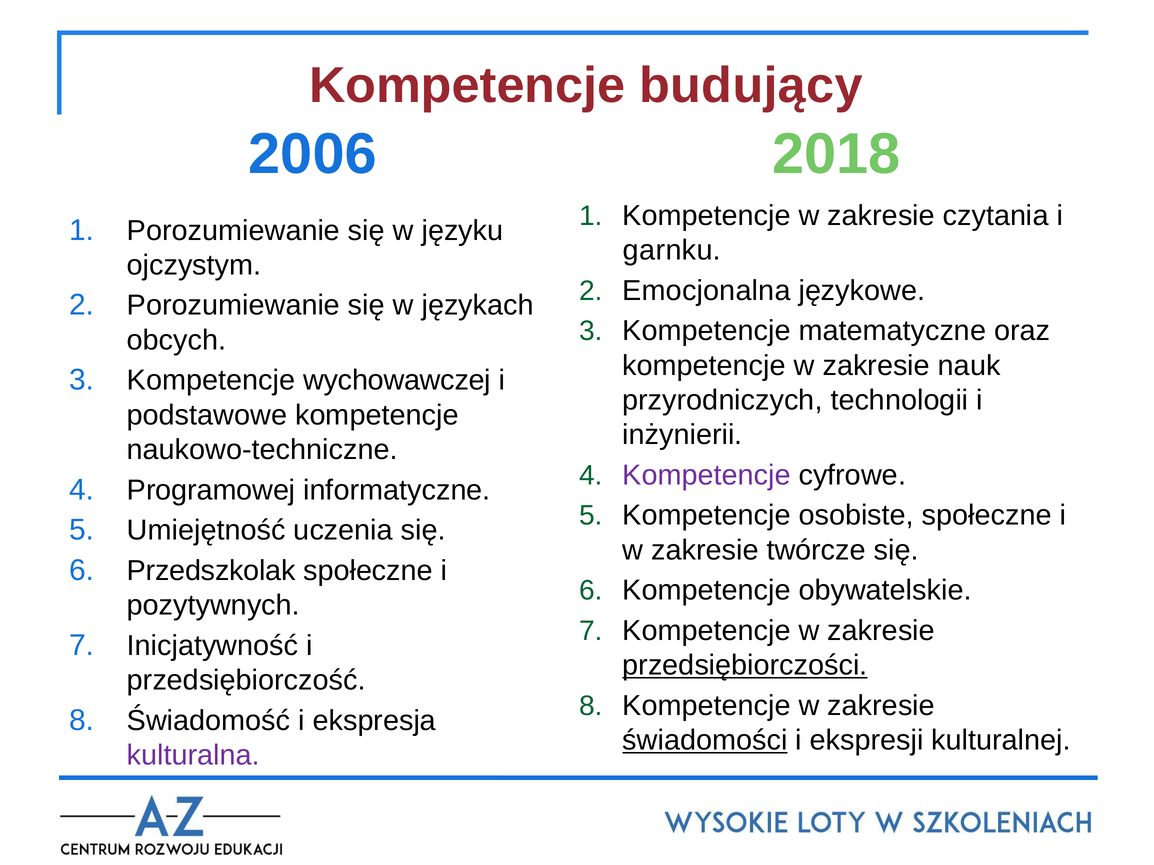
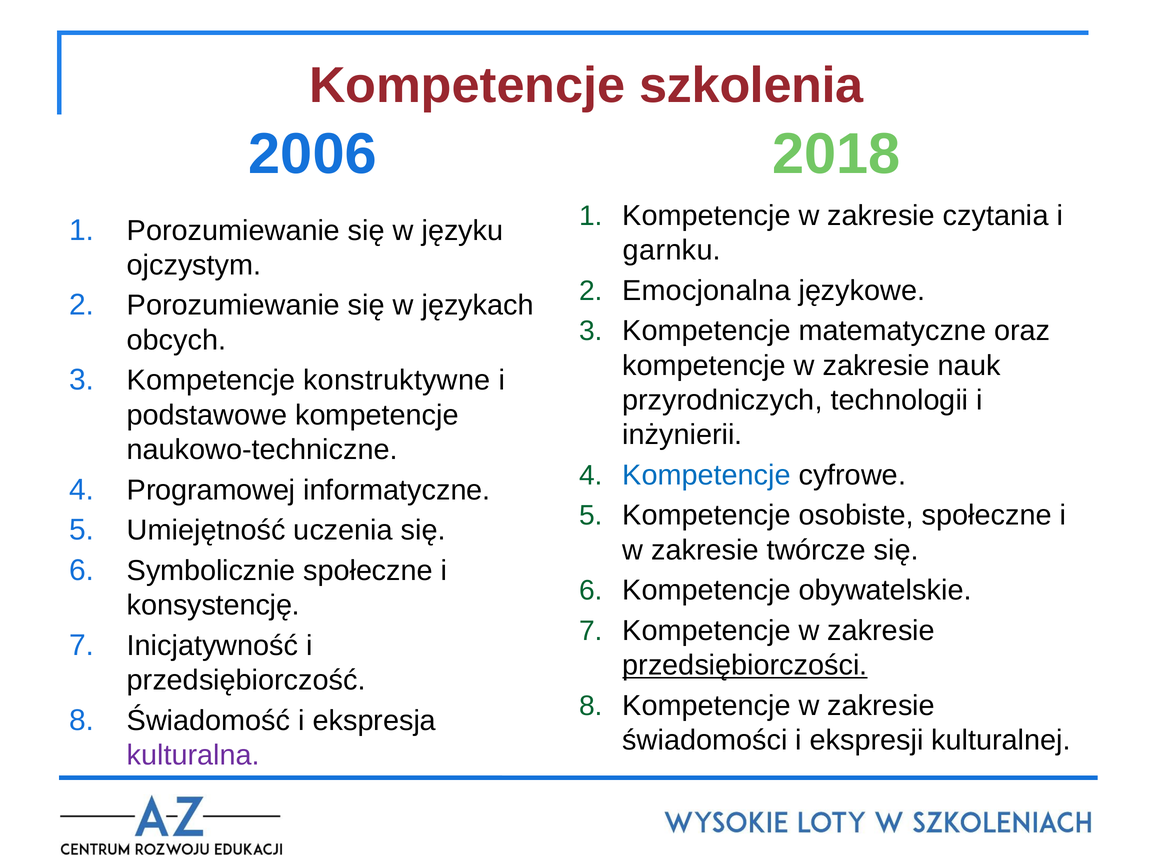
budujący: budujący -> szkolenia
wychowawczej: wychowawczej -> konstruktywne
Kompetencje at (707, 475) colour: purple -> blue
Przedszkolak: Przedszkolak -> Symbolicznie
pozytywnych: pozytywnych -> konsystencję
świadomości underline: present -> none
